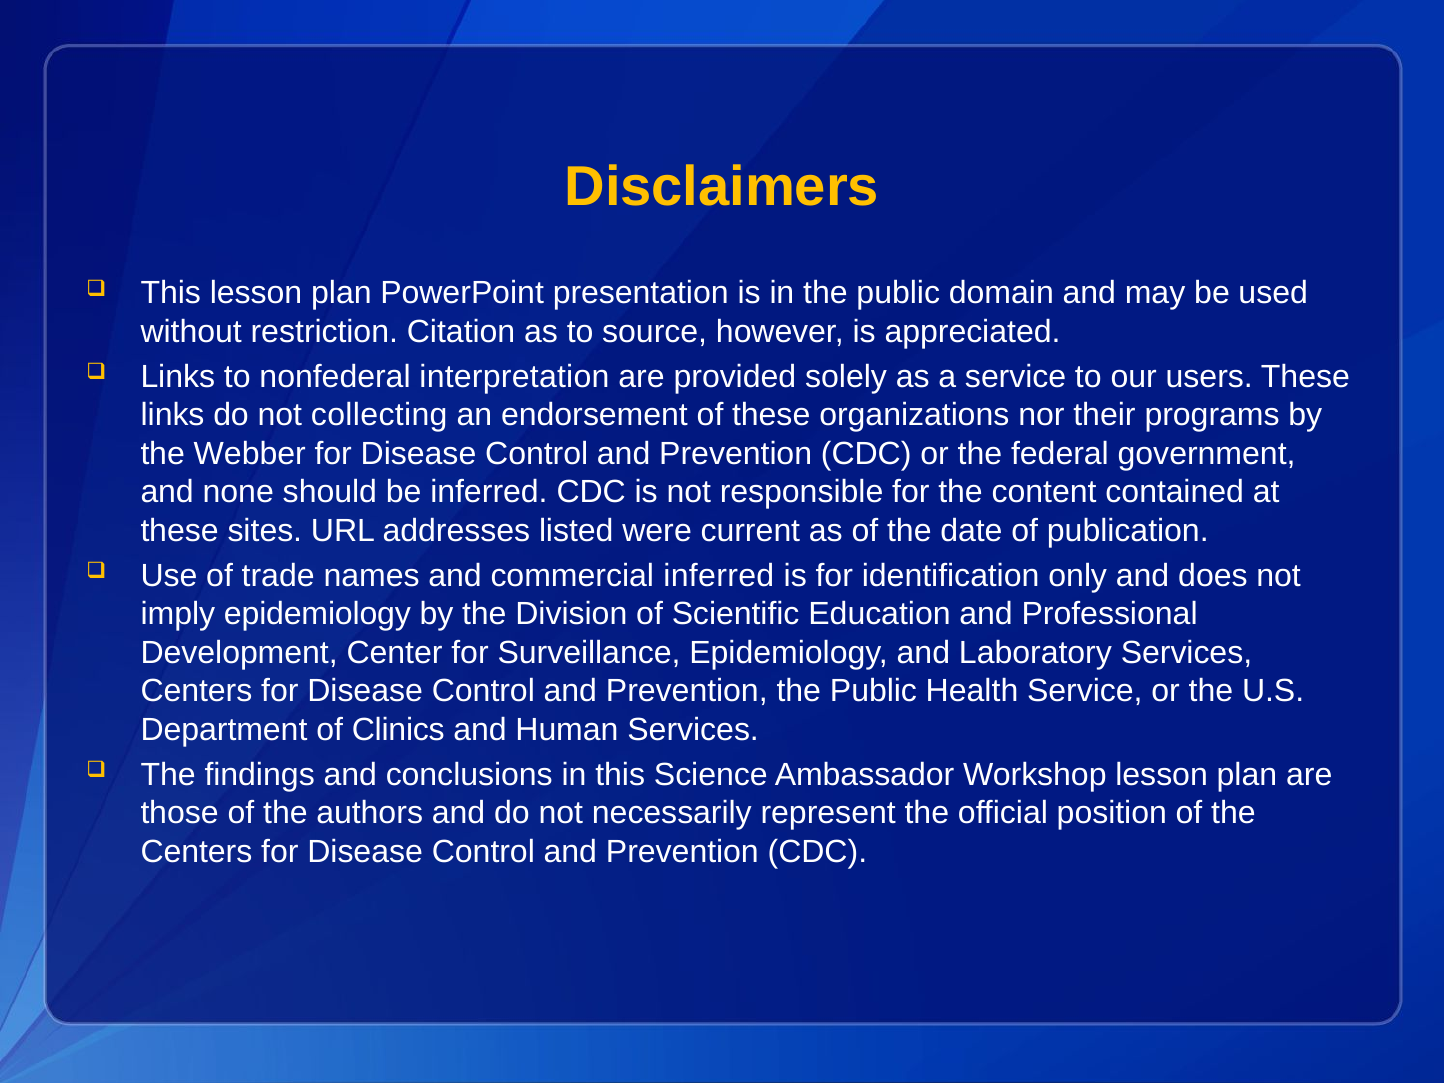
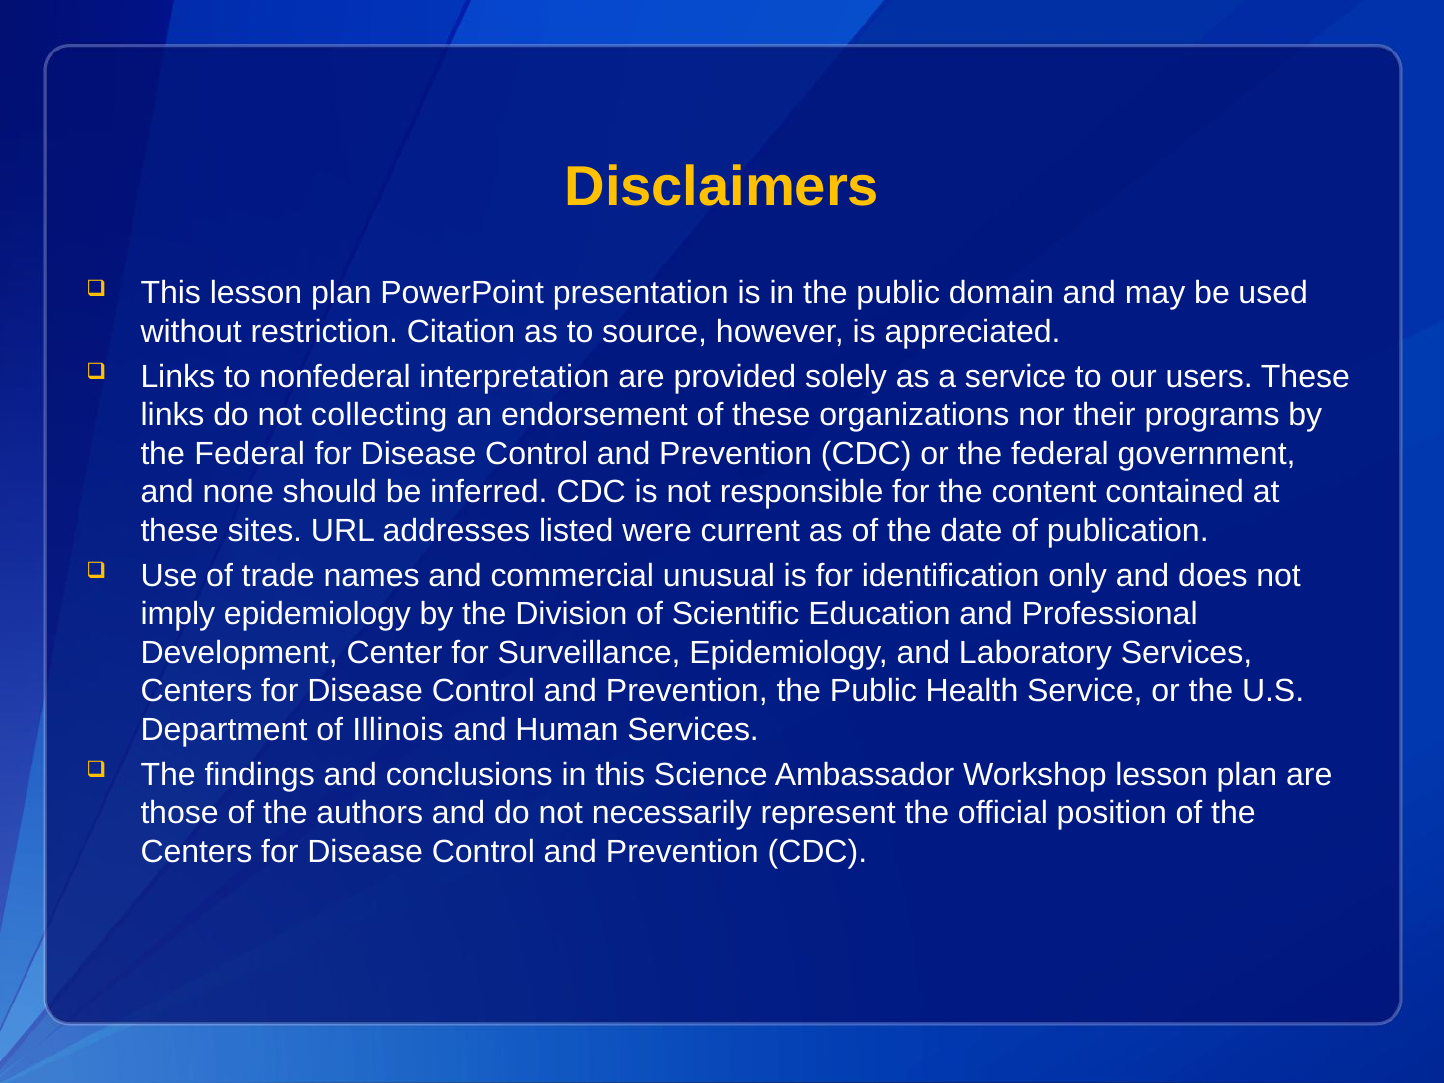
Webber at (250, 454): Webber -> Federal
commercial inferred: inferred -> unusual
Clinics: Clinics -> Illinois
